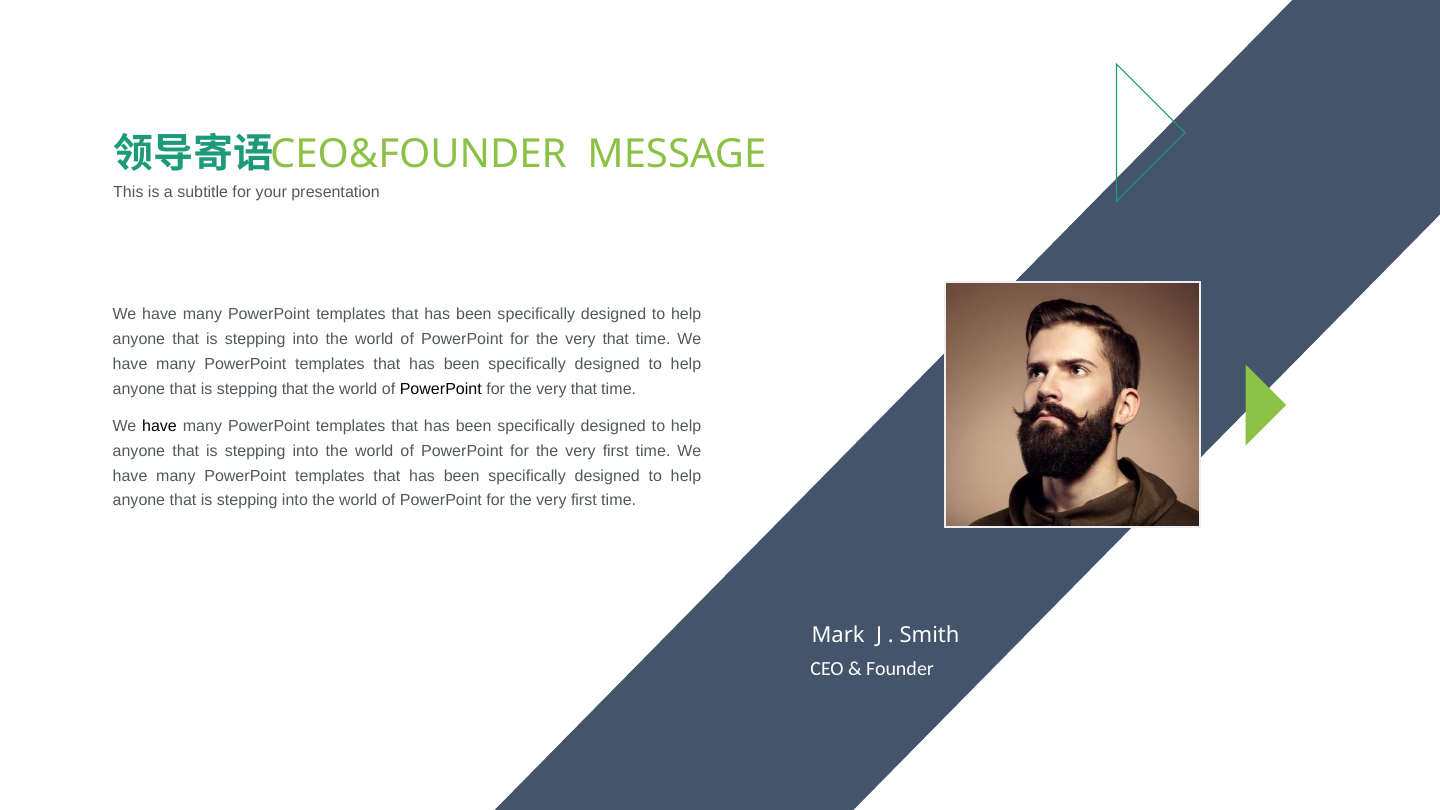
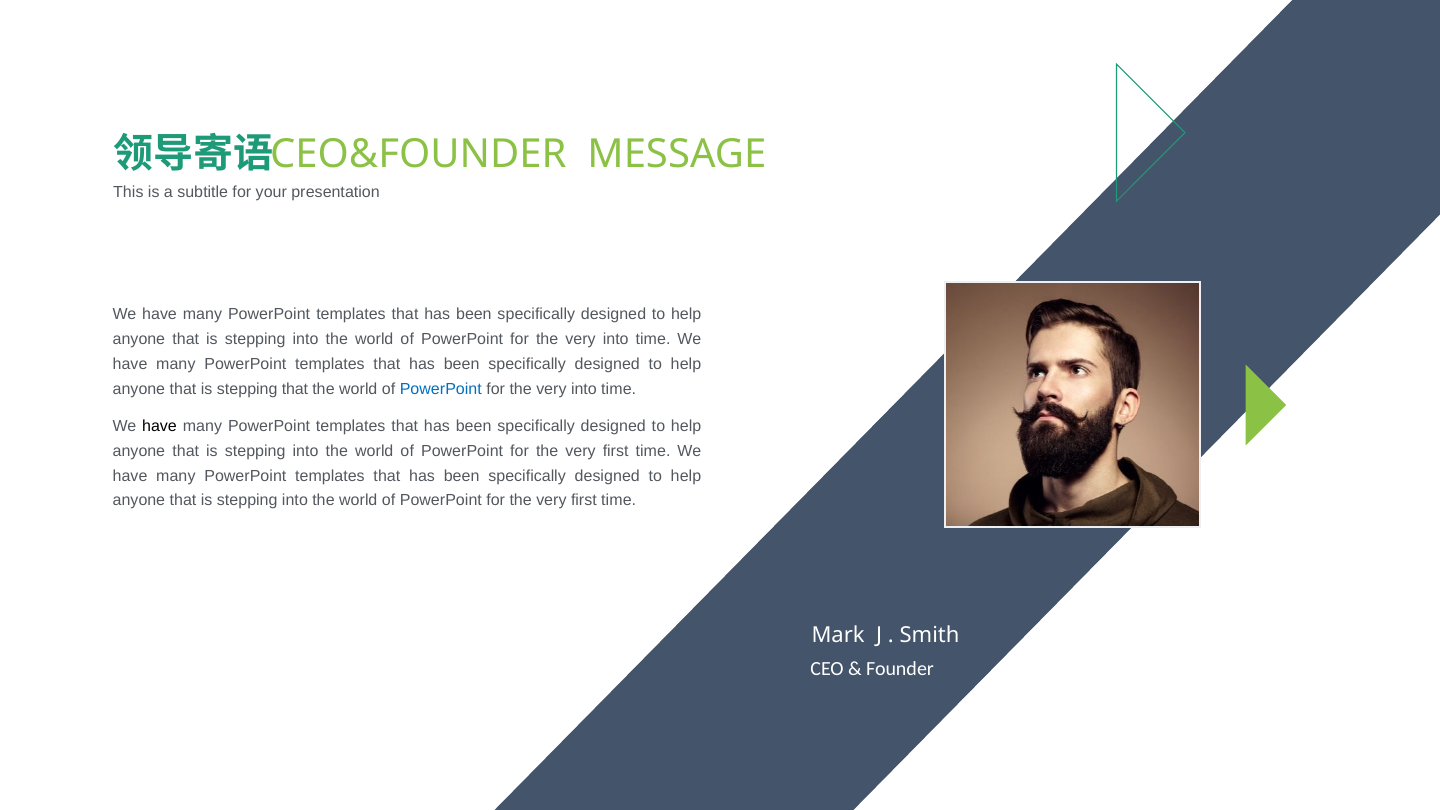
that at (616, 339): that -> into
PowerPoint at (441, 389) colour: black -> blue
that at (584, 389): that -> into
